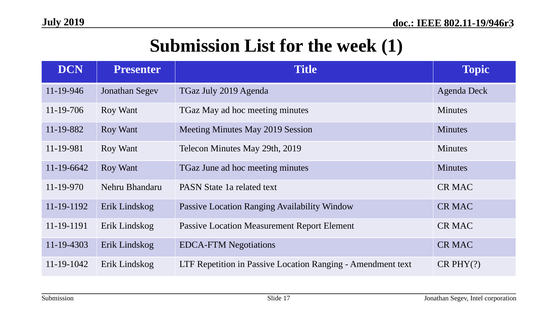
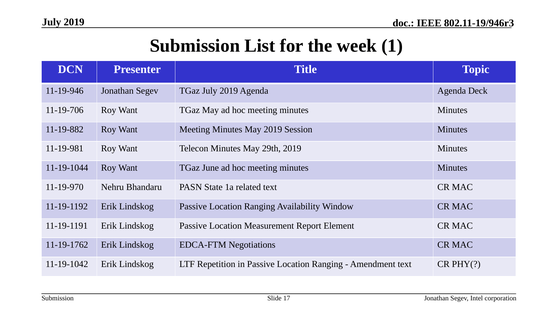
11-19-6642: 11-19-6642 -> 11-19-1044
11-19-4303: 11-19-4303 -> 11-19-1762
